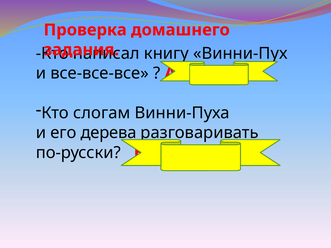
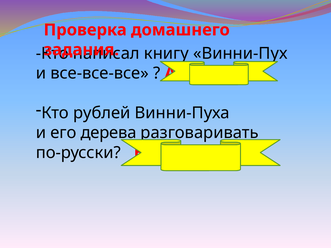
слогам: слогам -> рублей
